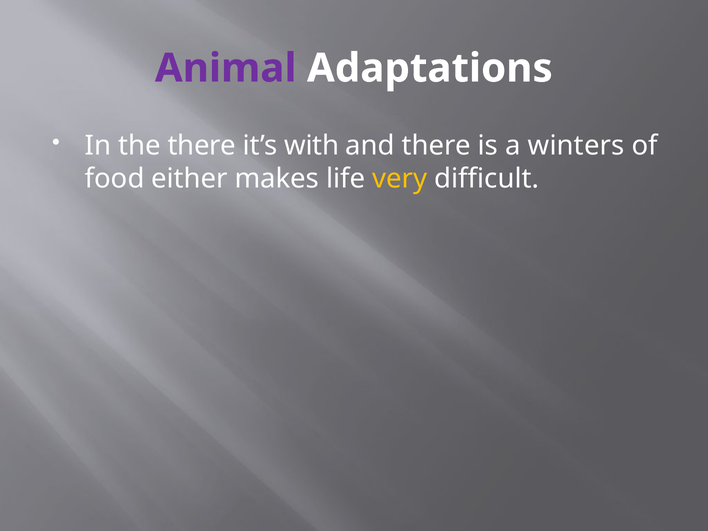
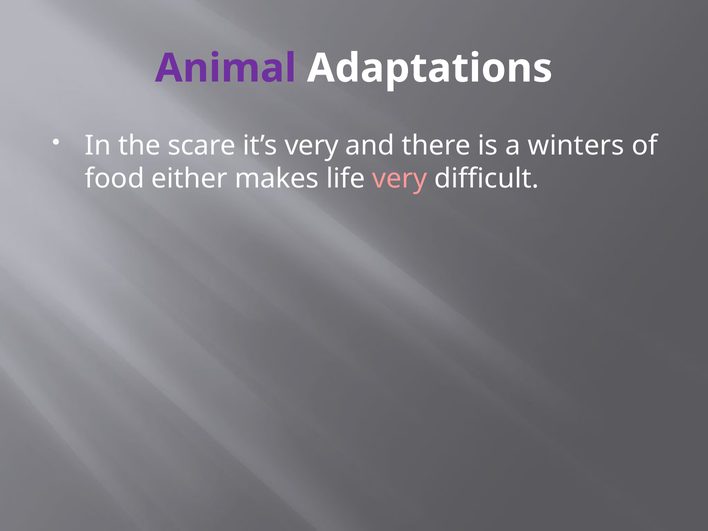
the there: there -> scare
it’s with: with -> very
very at (400, 179) colour: yellow -> pink
